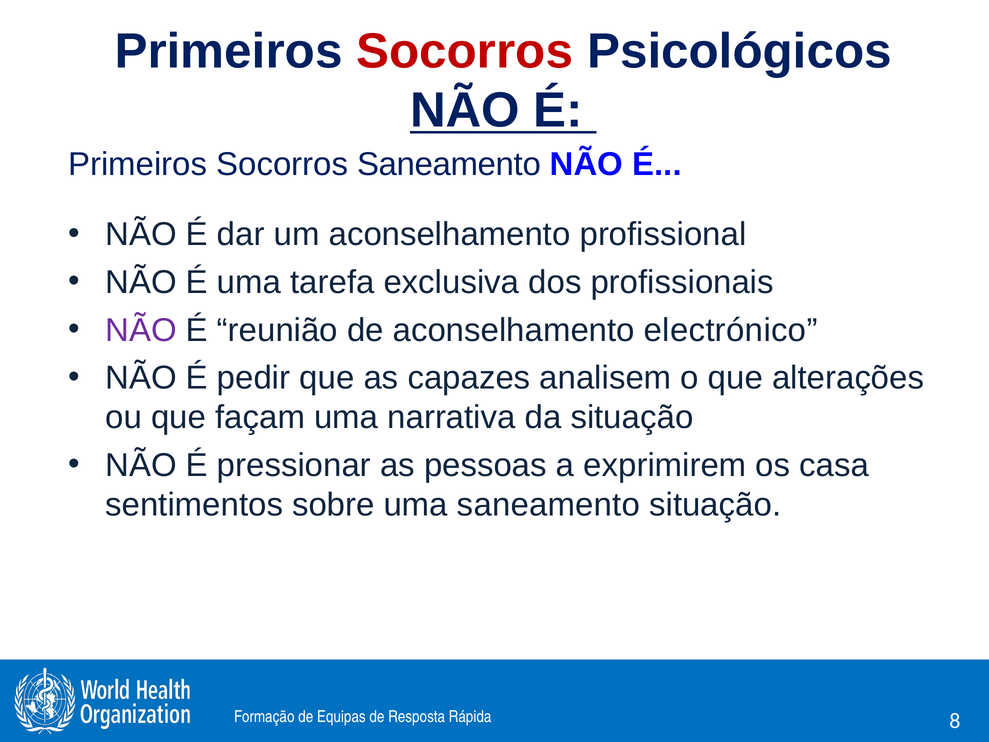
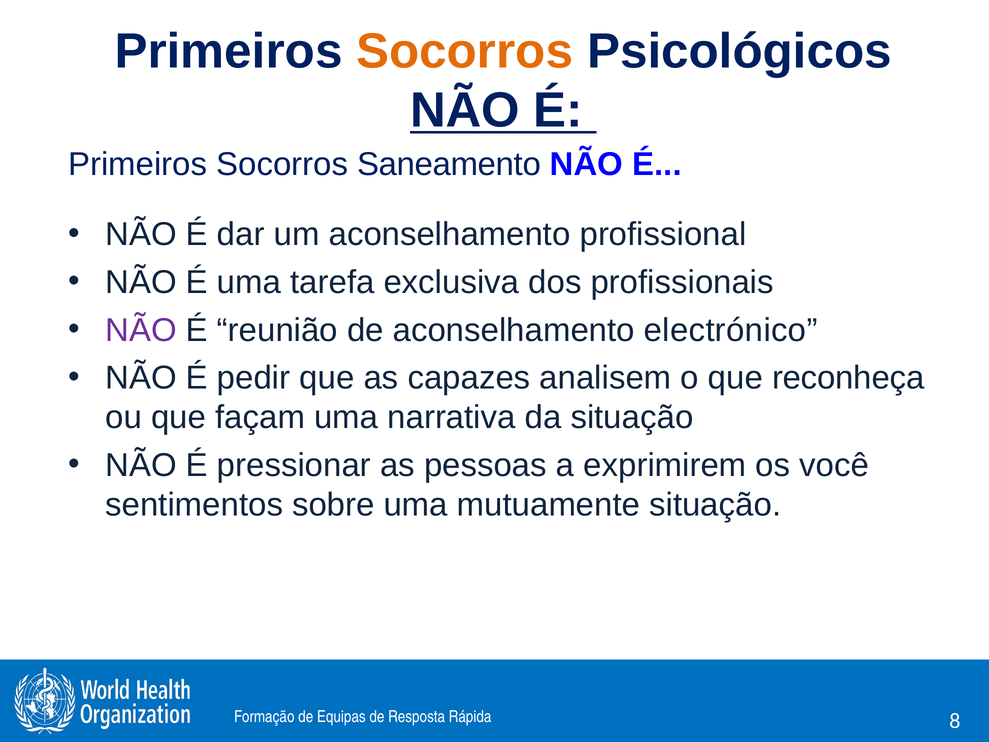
Socorros at (465, 51) colour: red -> orange
alterações: alterações -> reconheça
casa: casa -> você
uma saneamento: saneamento -> mutuamente
